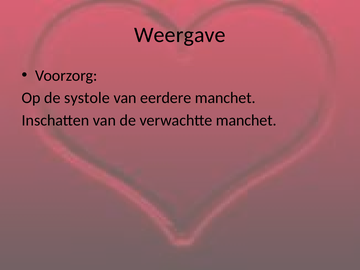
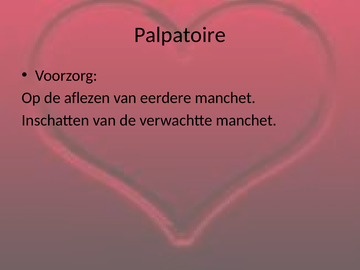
Weergave: Weergave -> Palpatoire
systole: systole -> aflezen
